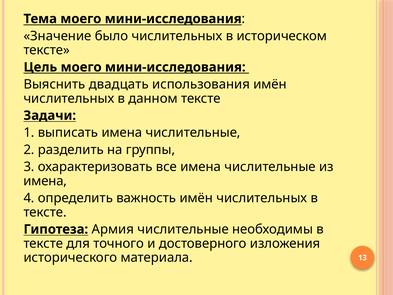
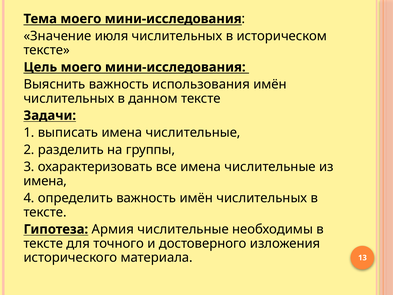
было: было -> июля
Выяснить двадцать: двадцать -> важность
